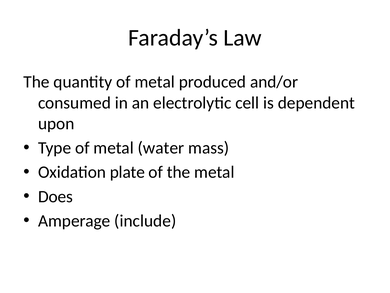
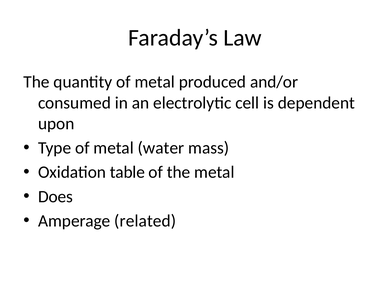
plate: plate -> table
include: include -> related
